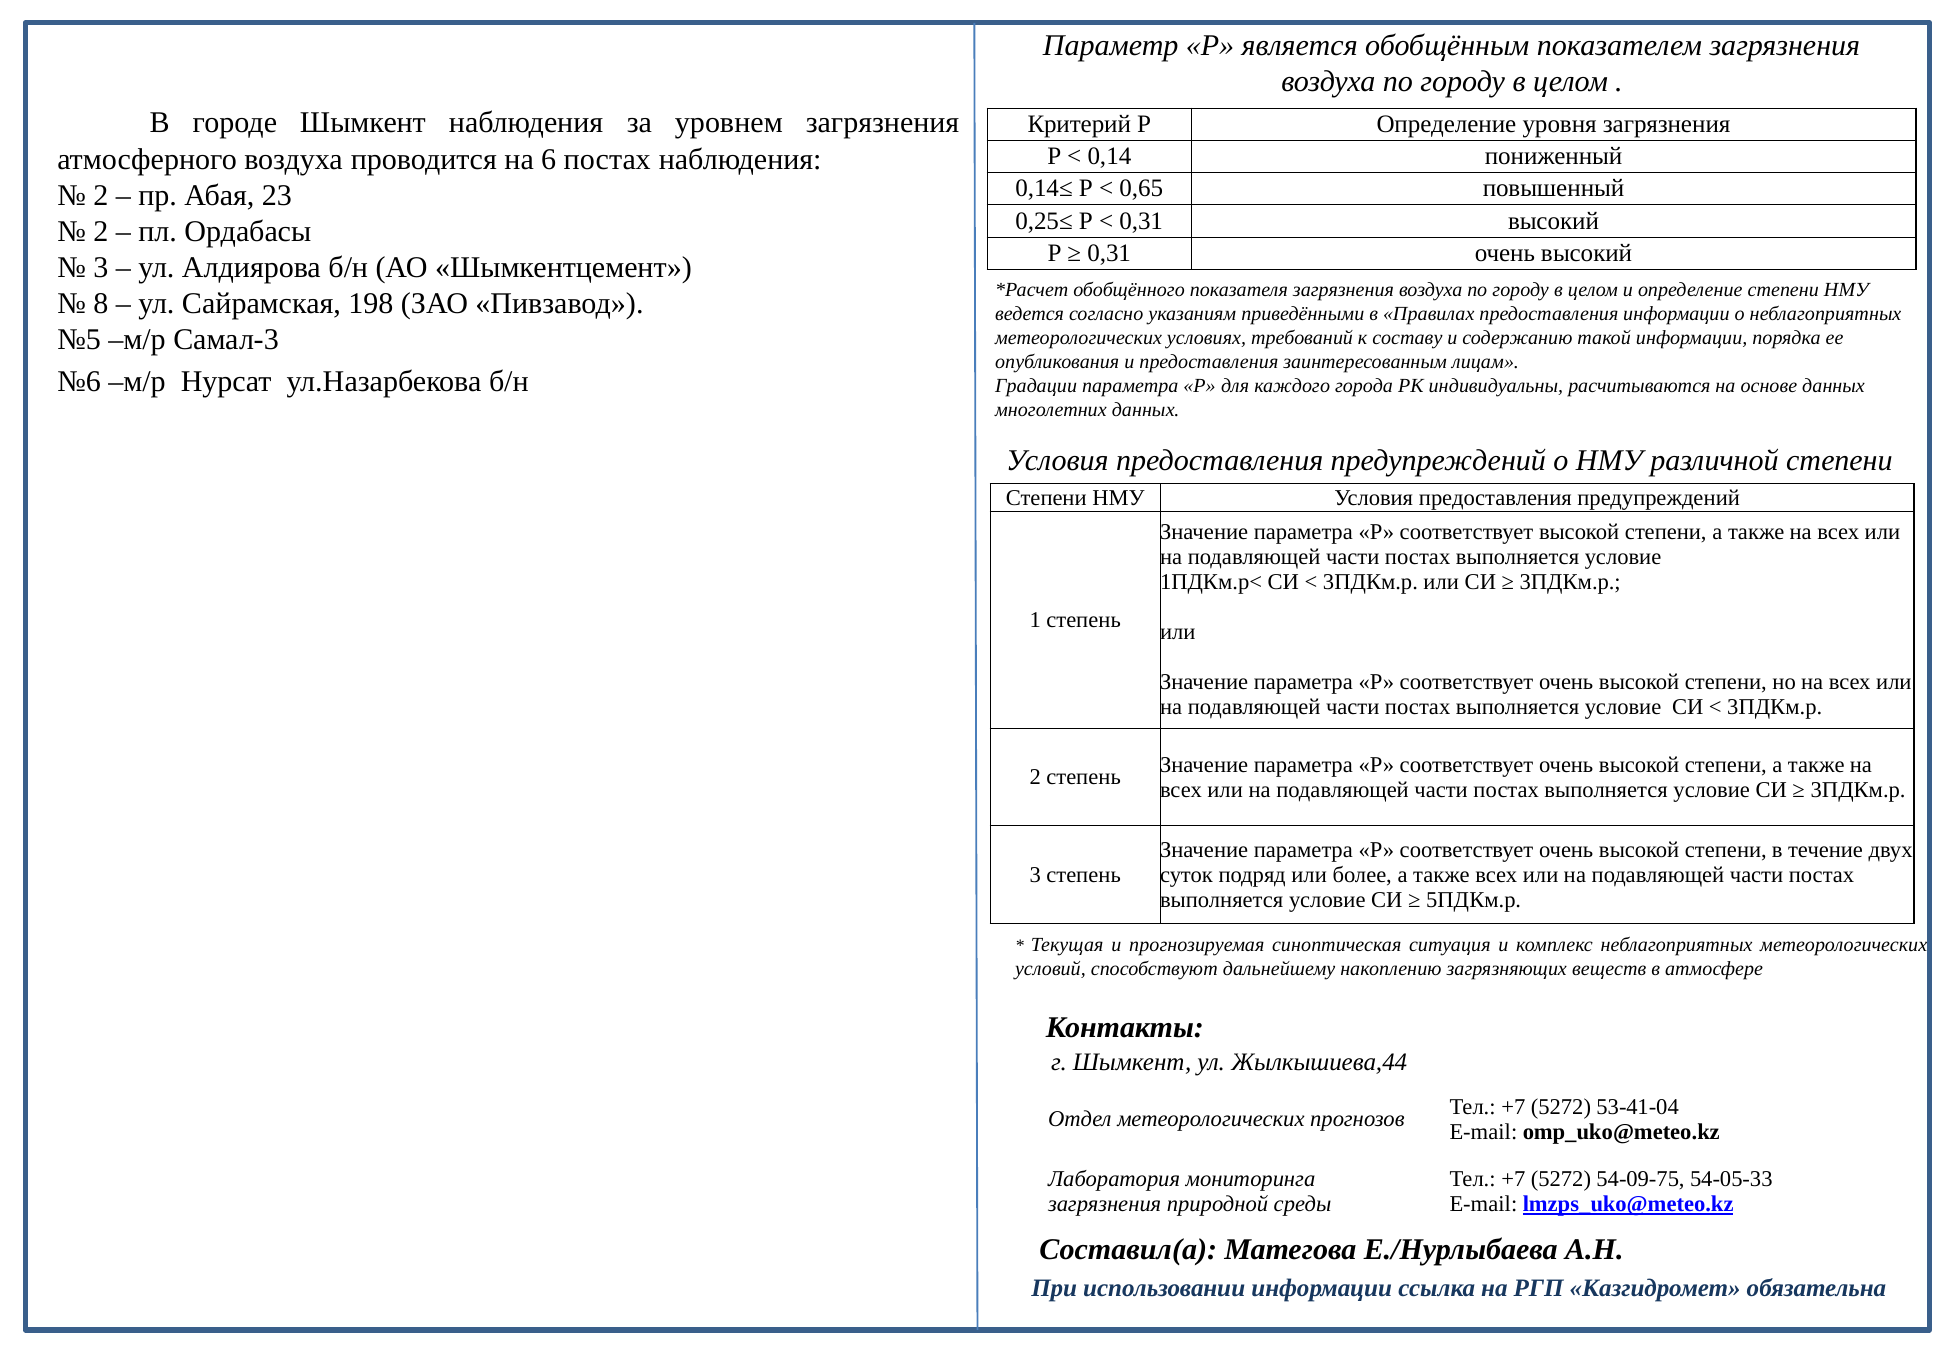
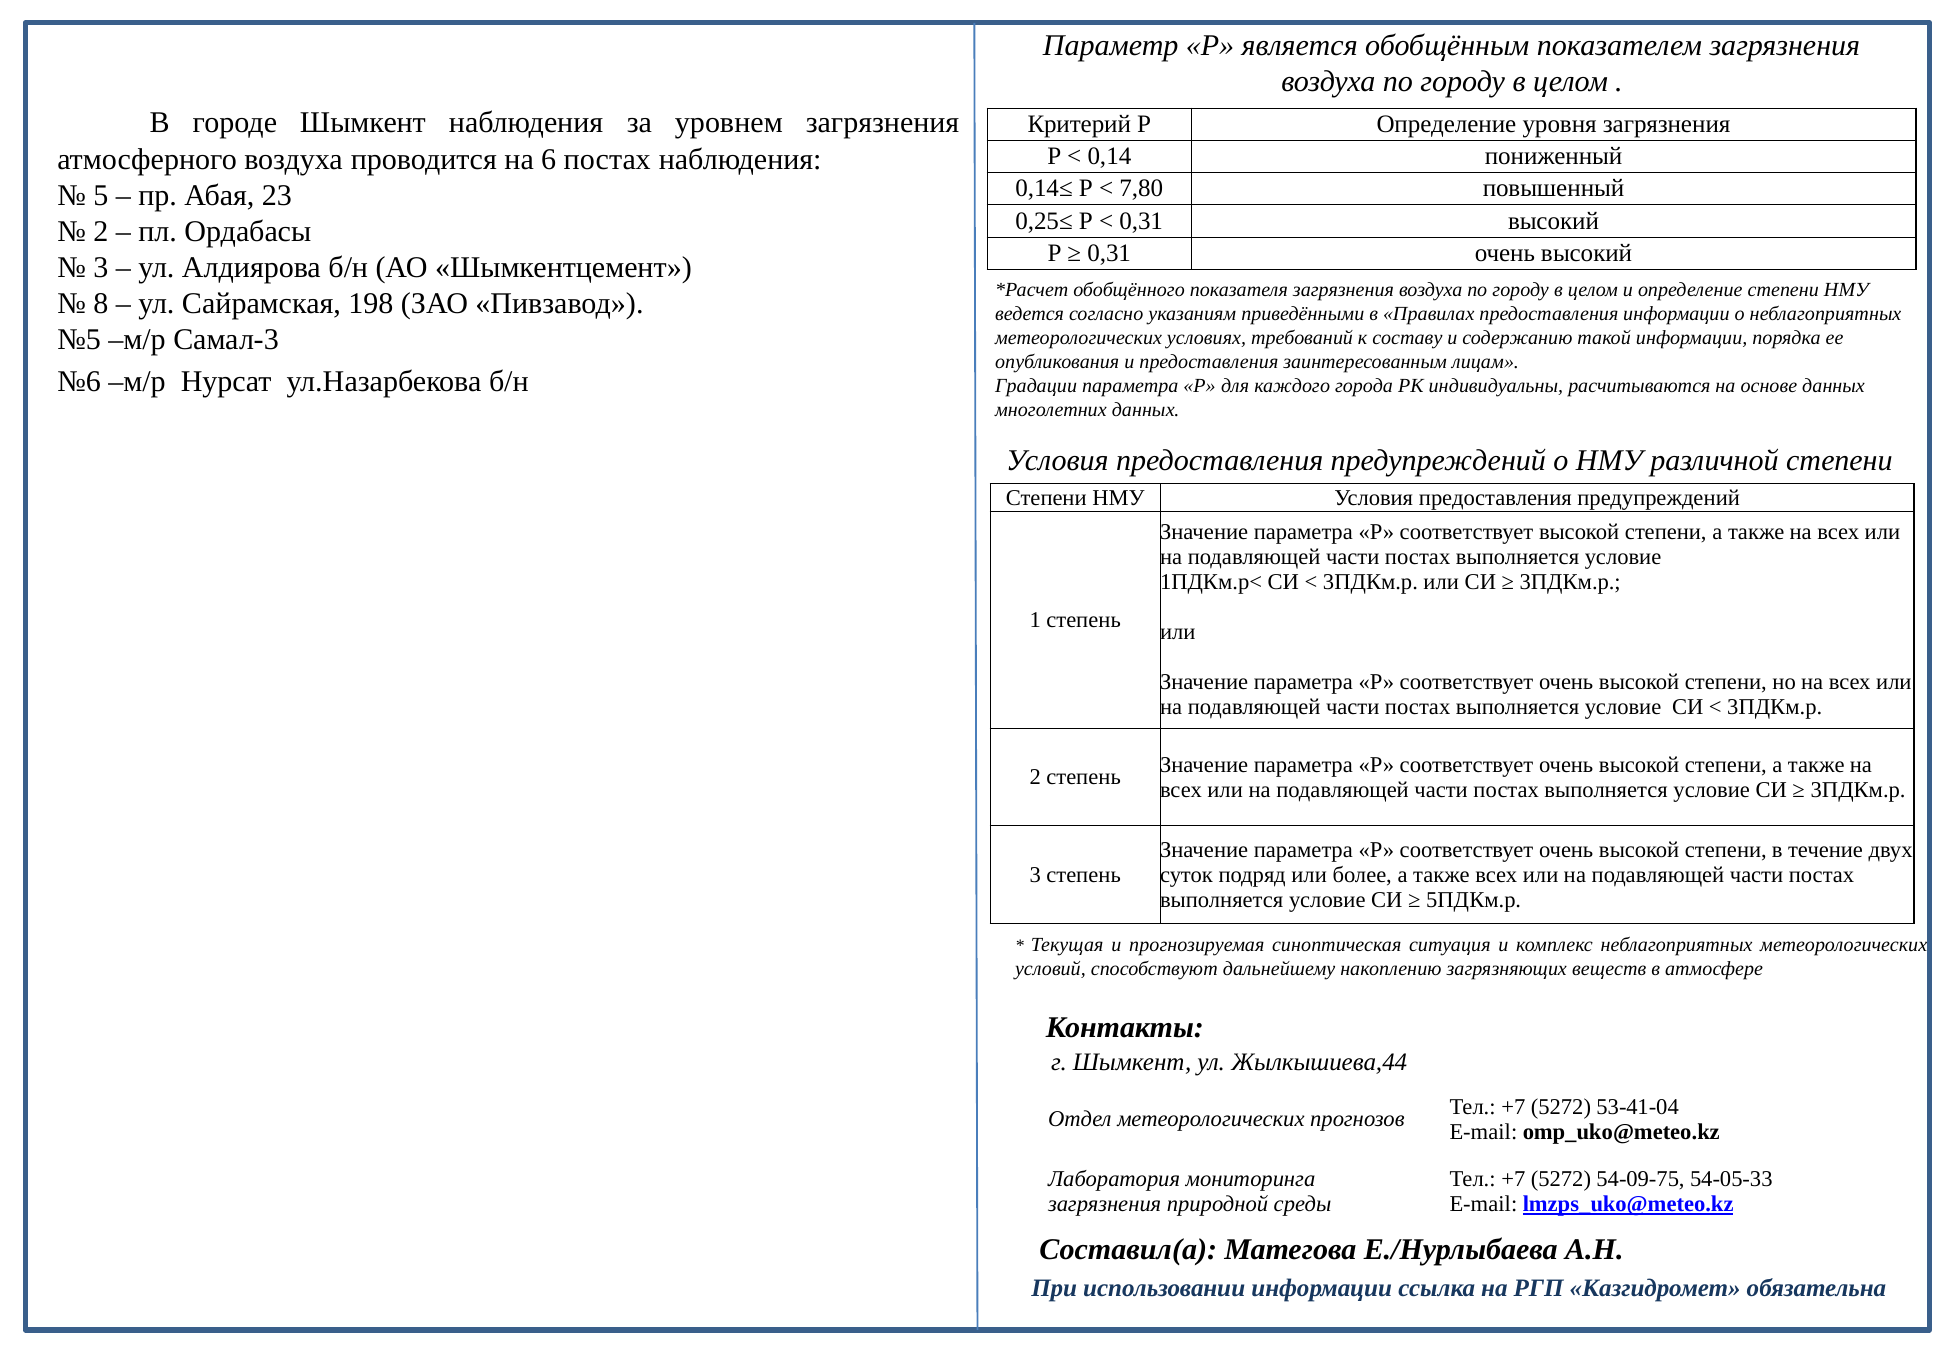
0,65: 0,65 -> 7,80
2 at (101, 195): 2 -> 5
